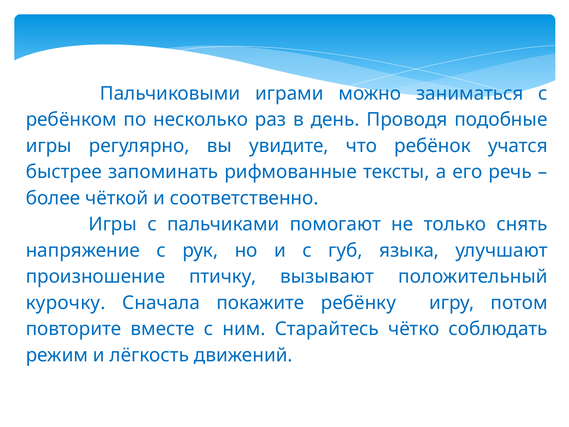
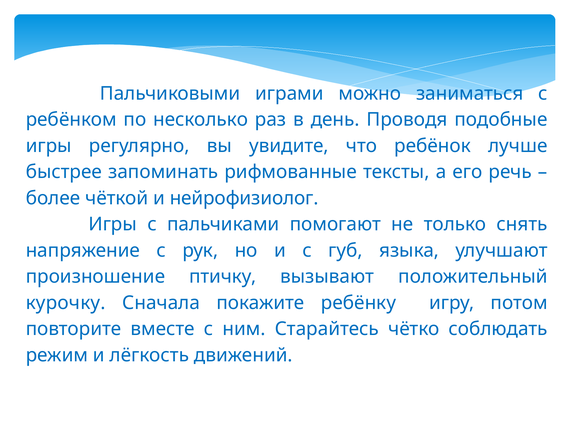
учатся: учатся -> лучше
соответственно: соответственно -> нейрофизиолог
